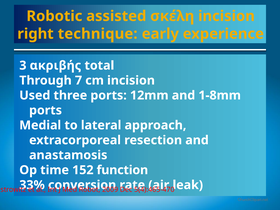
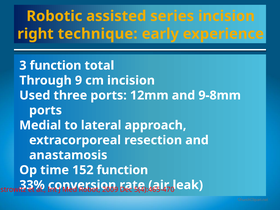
σκέλη: σκέλη -> series
3 ακριβής: ακριβής -> function
7: 7 -> 9
1-8mm: 1-8mm -> 9-8mm
